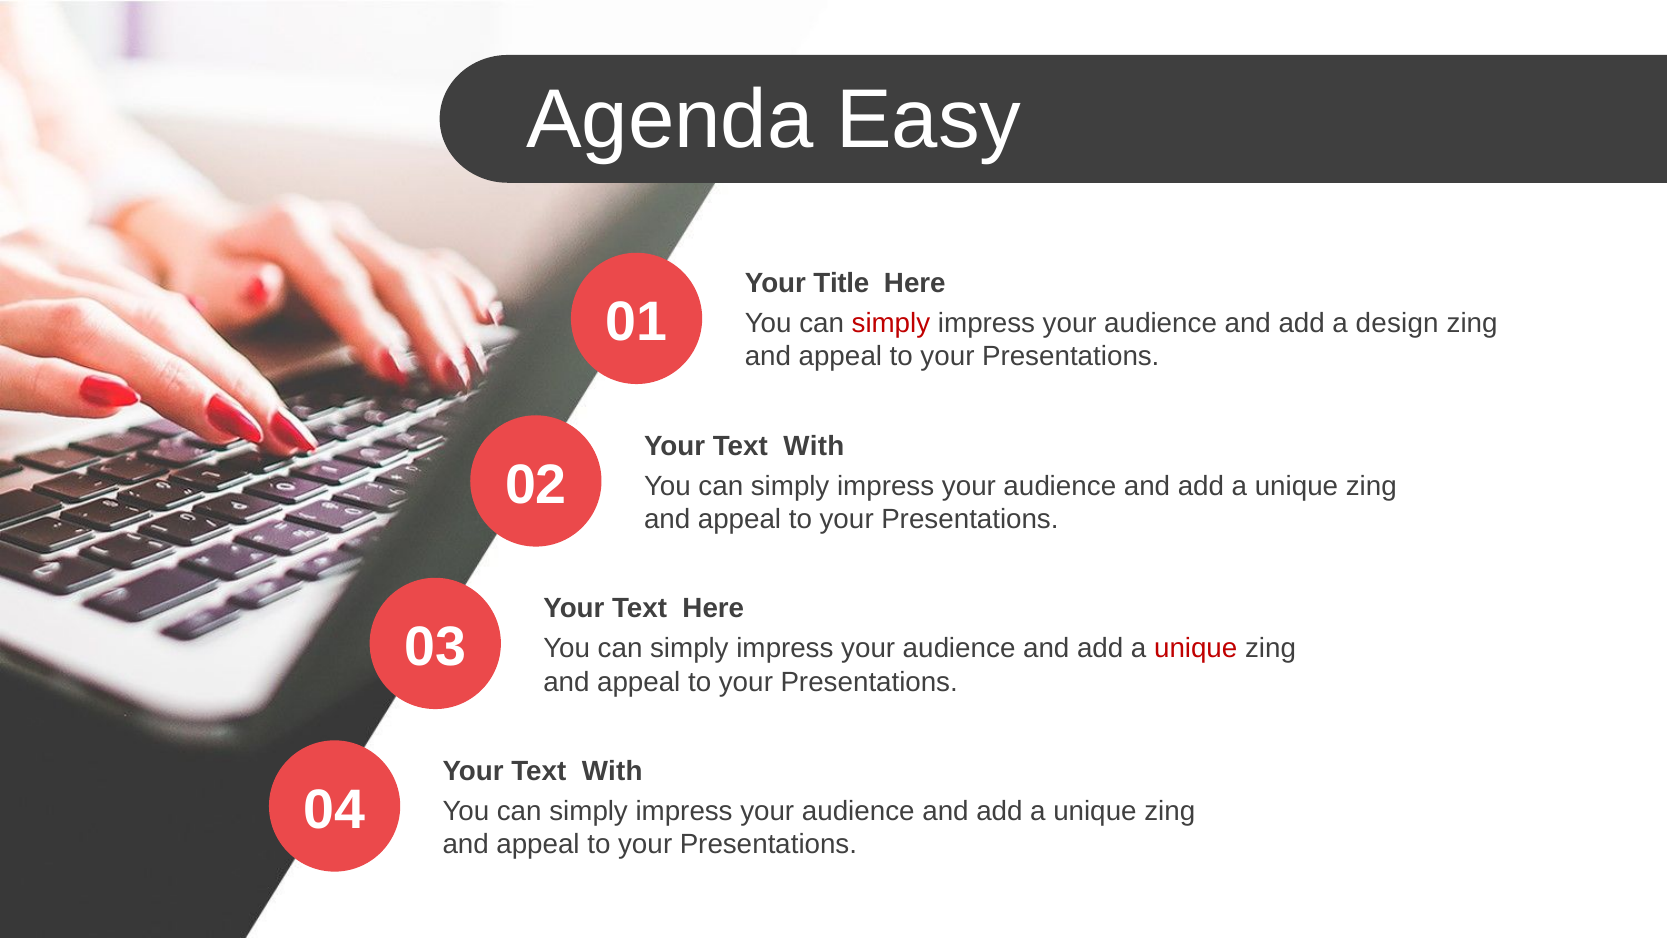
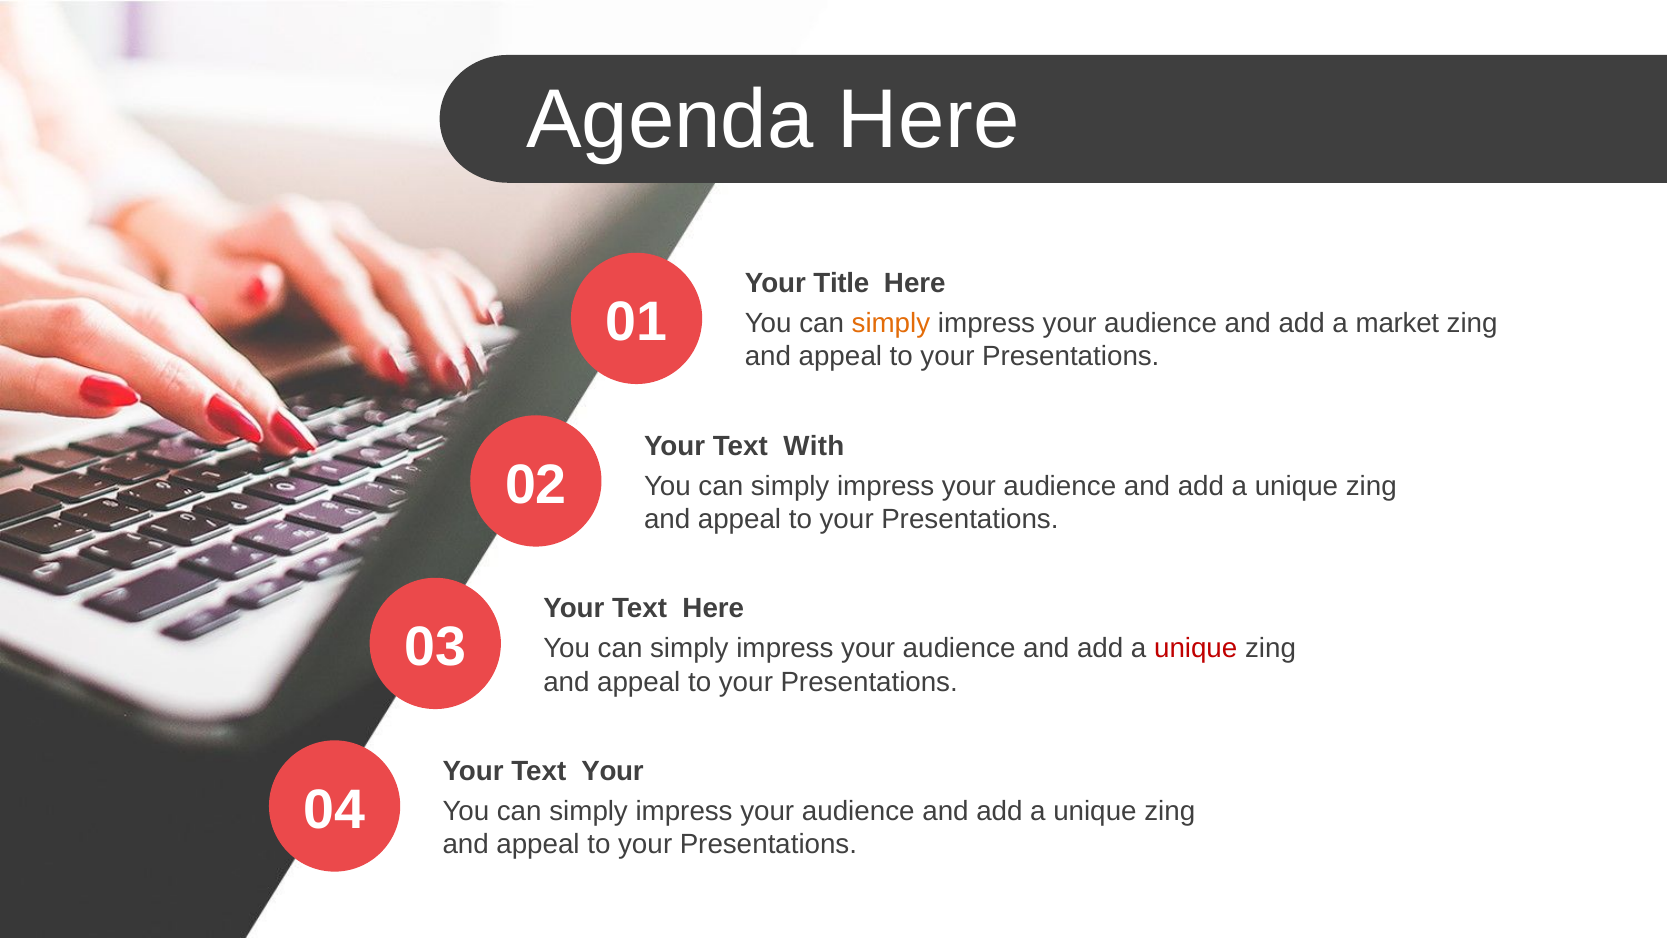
Agenda Easy: Easy -> Here
simply at (891, 323) colour: red -> orange
design: design -> market
With at (612, 771): With -> Your
